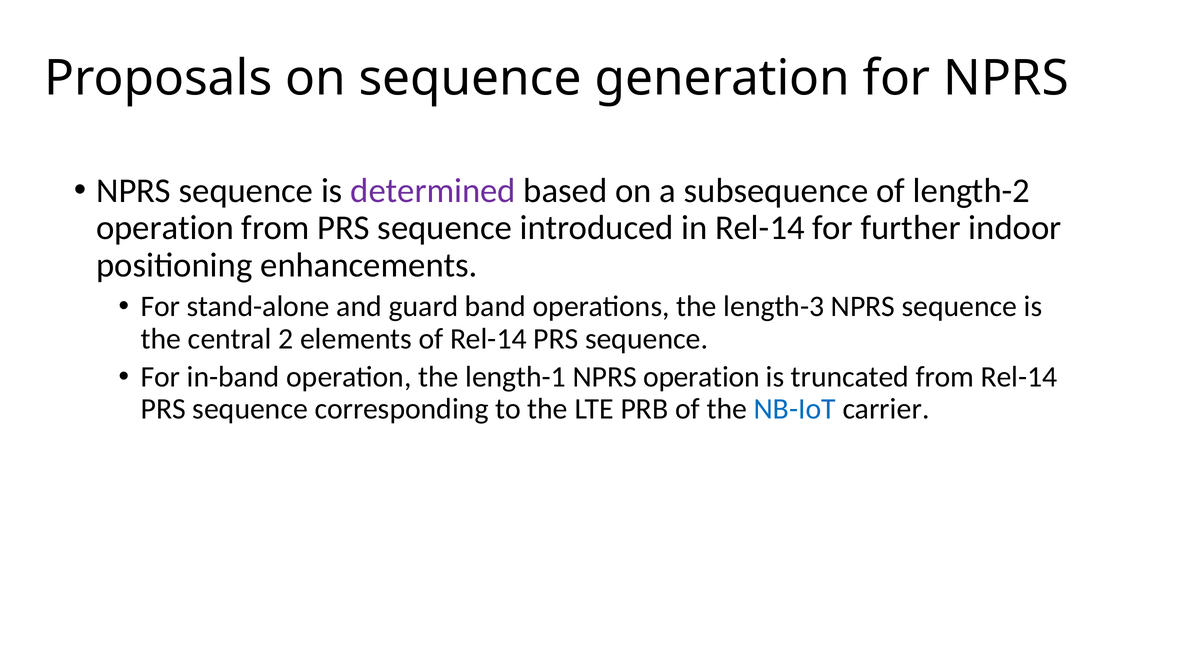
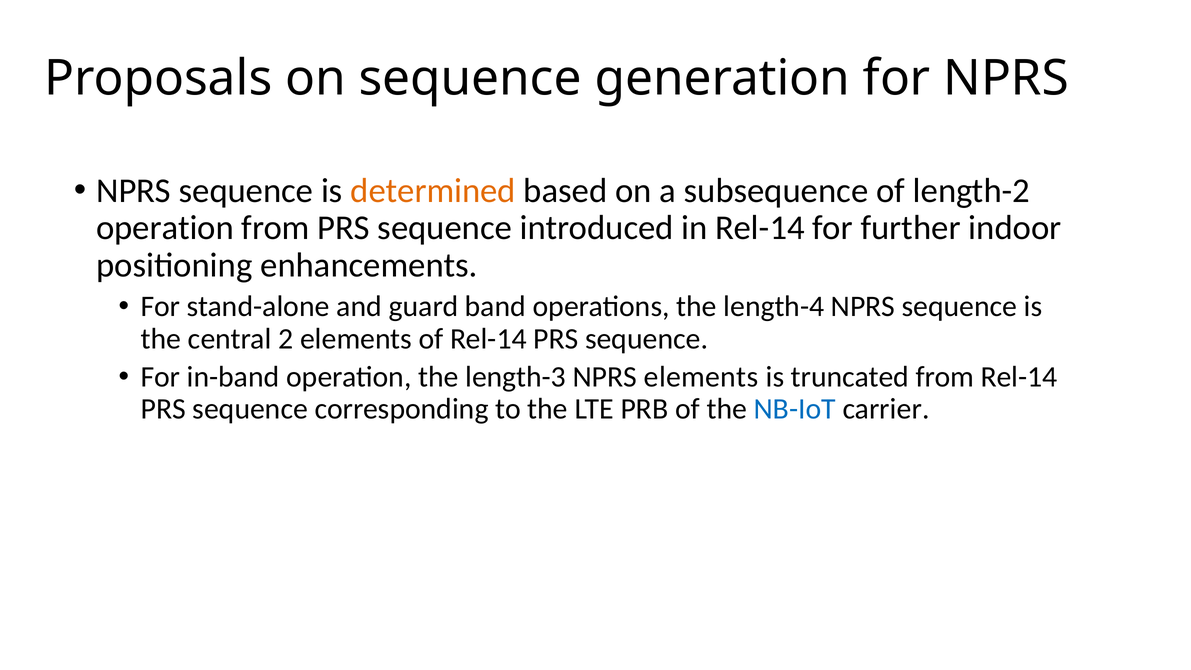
determined colour: purple -> orange
length-3: length-3 -> length-4
length-1: length-1 -> length-3
NPRS operation: operation -> elements
